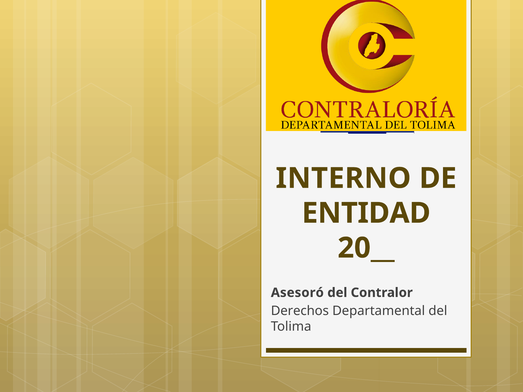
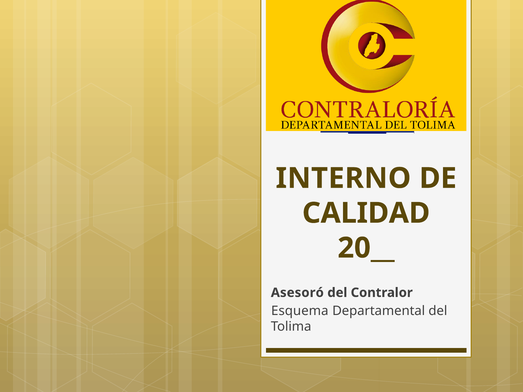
ENTIDAD: ENTIDAD -> CALIDAD
Derechos: Derechos -> Esquema
